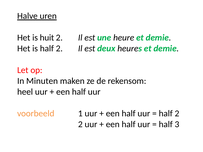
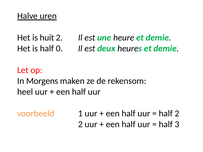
is half 2: 2 -> 0
Minuten: Minuten -> Morgens
